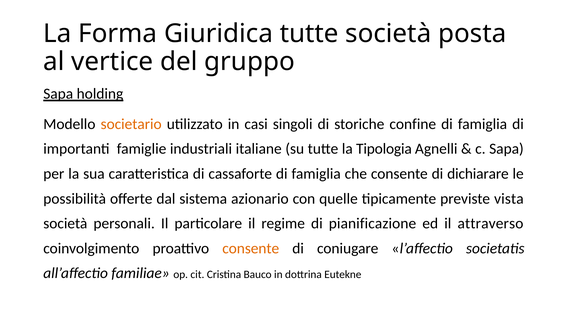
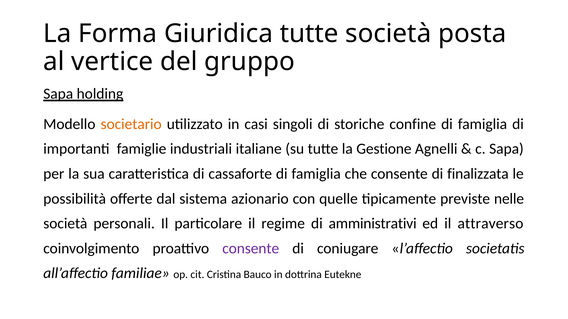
Tipologia: Tipologia -> Gestione
dichiarare: dichiarare -> finalizzata
vista: vista -> nelle
pianificazione: pianificazione -> amministrativi
consente at (251, 249) colour: orange -> purple
